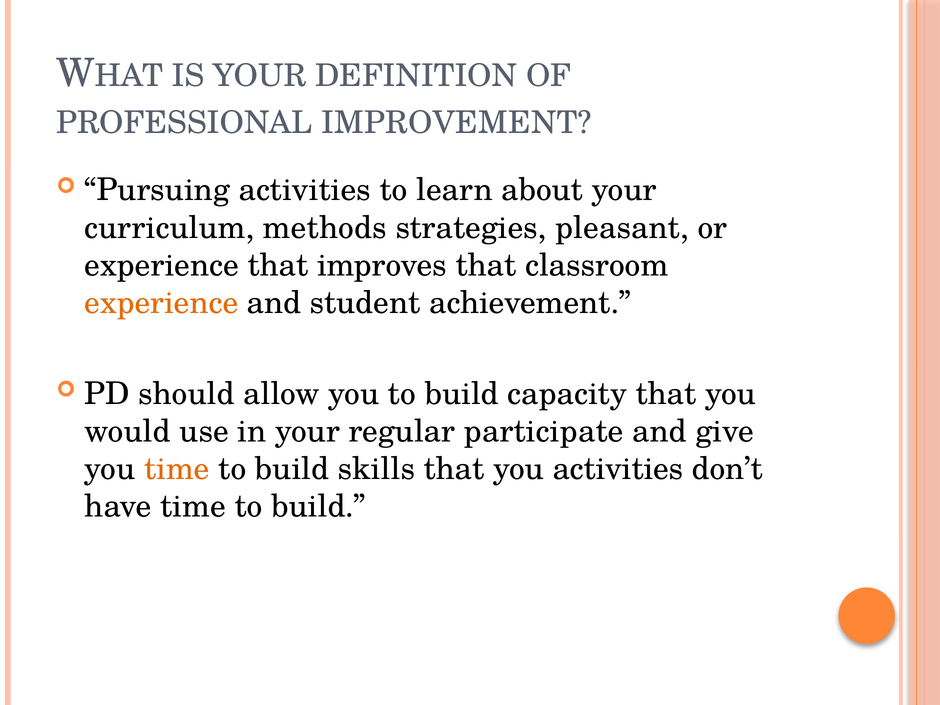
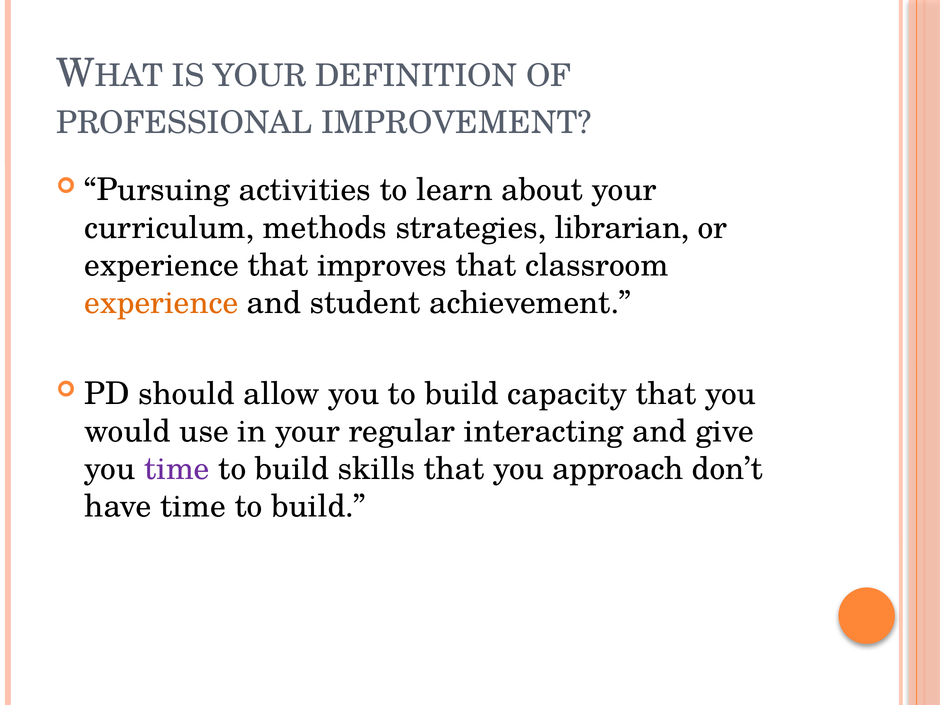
pleasant: pleasant -> librarian
participate: participate -> interacting
time at (177, 469) colour: orange -> purple
you activities: activities -> approach
